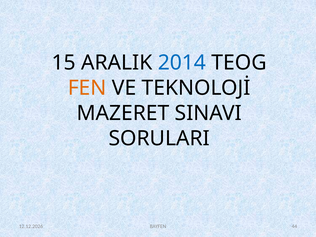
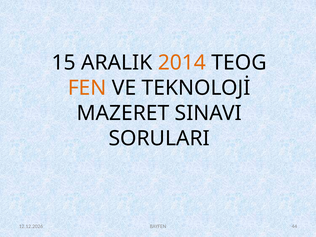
2014 colour: blue -> orange
